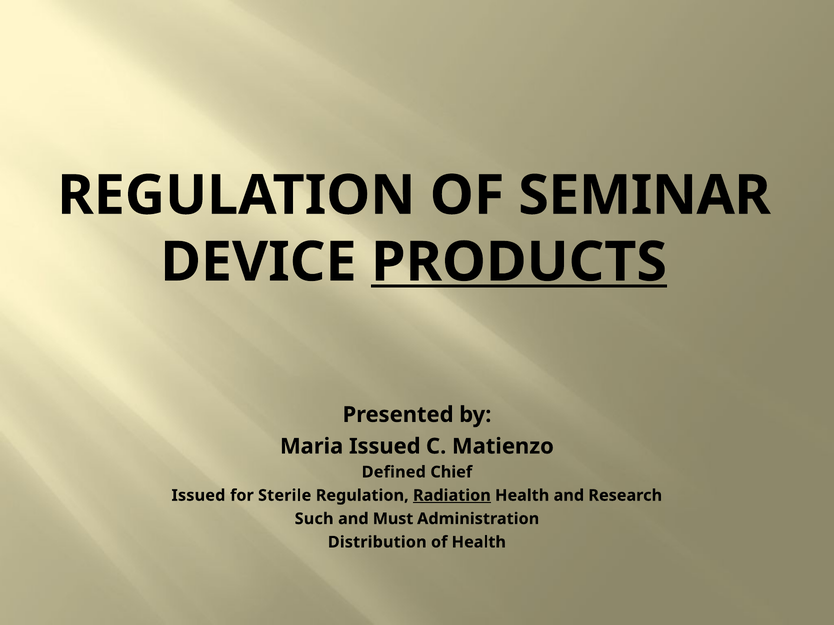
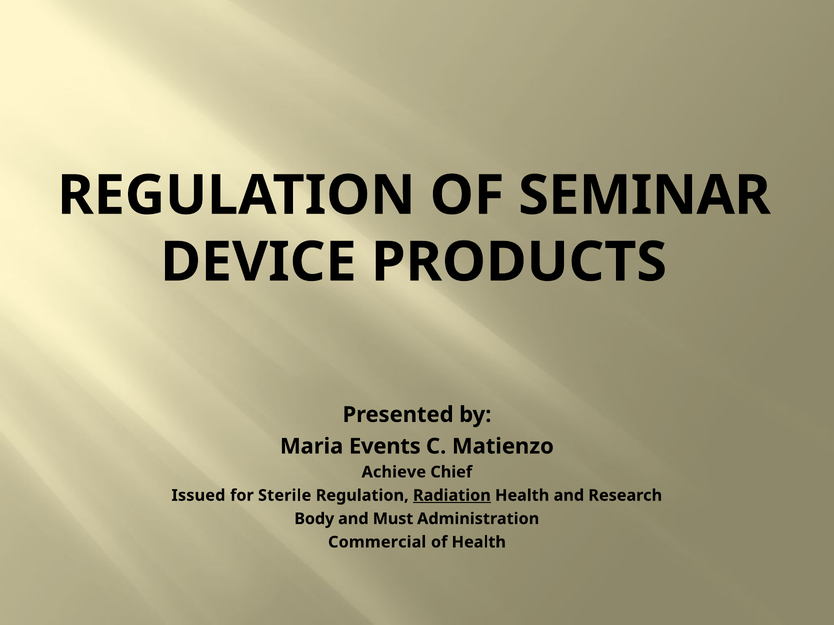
PRODUCTS underline: present -> none
Maria Issued: Issued -> Events
Defined: Defined -> Achieve
Such: Such -> Body
Distribution: Distribution -> Commercial
